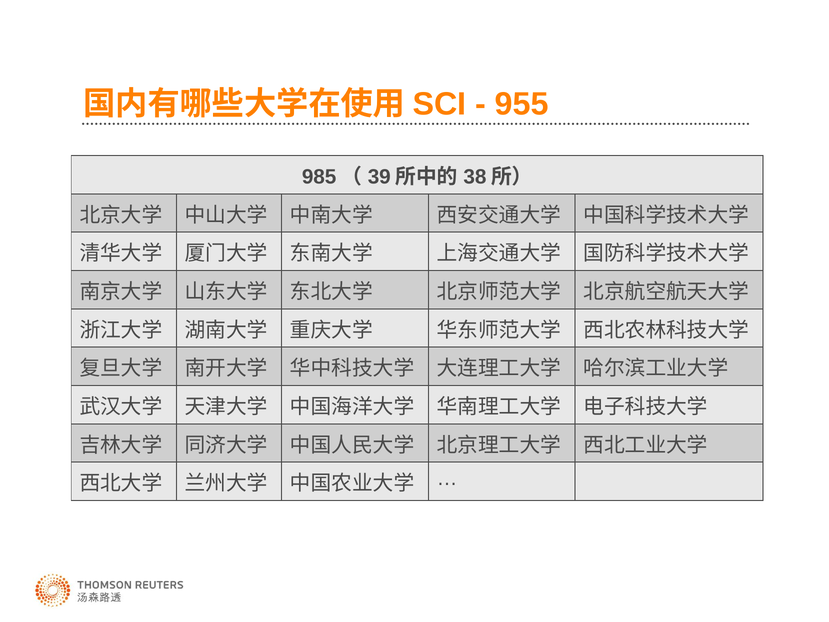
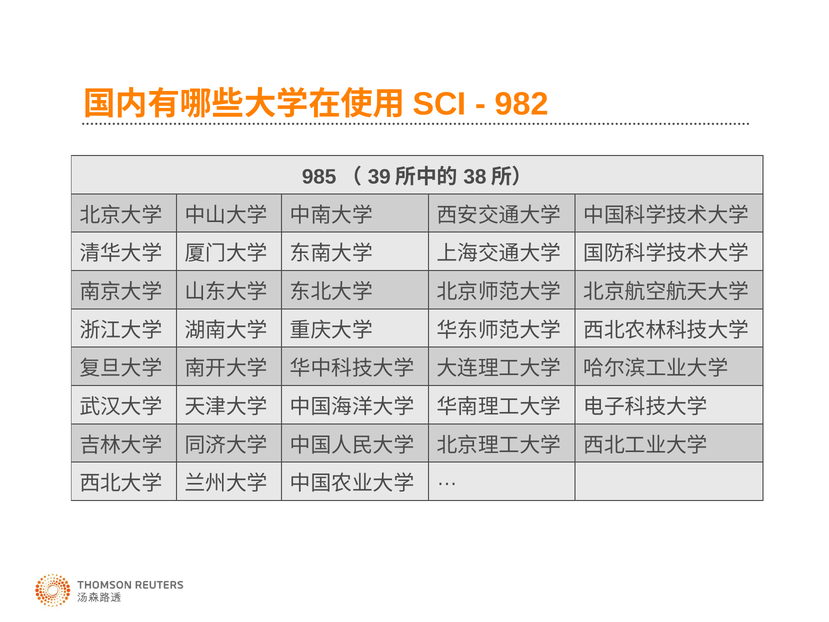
955: 955 -> 982
